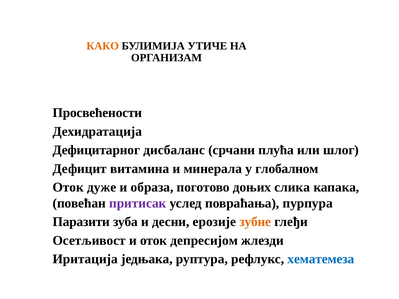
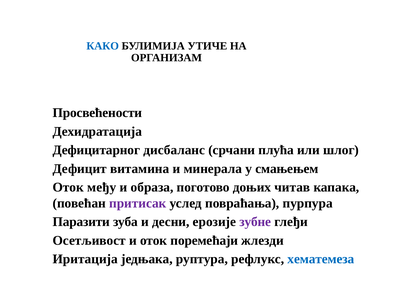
КАКО colour: orange -> blue
глобалном: глобалном -> смањењем
дуже: дуже -> међу
слика: слика -> читав
зубне colour: orange -> purple
депресијом: депресијом -> поремећаји
